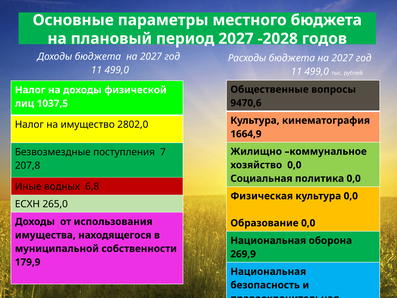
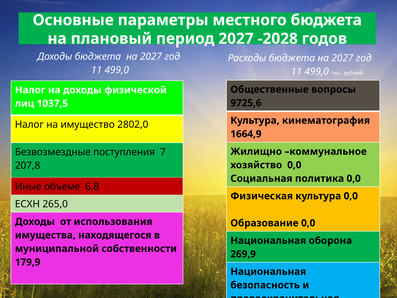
9470,6: 9470,6 -> 9725,6
водных: водных -> объеме
